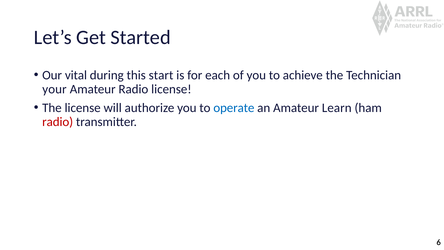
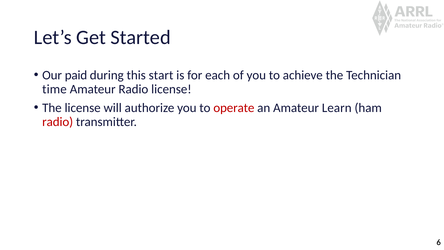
vital: vital -> paid
your: your -> time
operate colour: blue -> red
